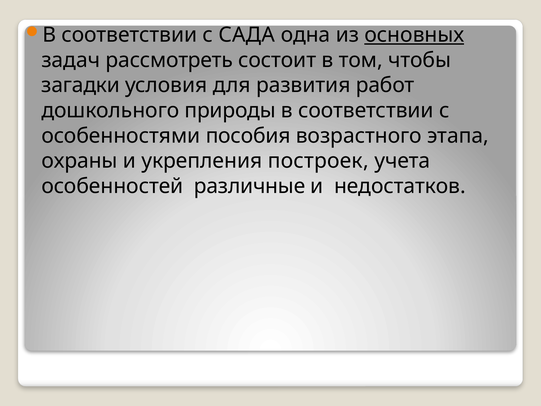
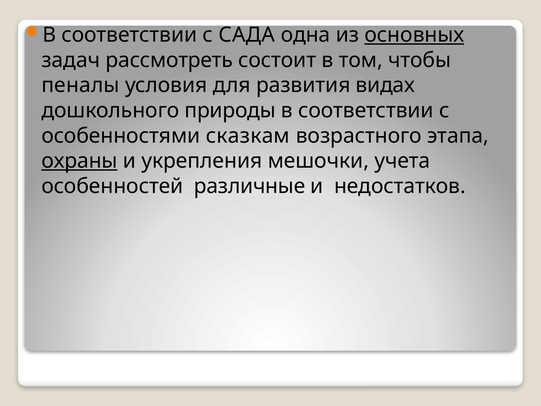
загадки: загадки -> пеналы
работ: работ -> видах
пособия: пособия -> сказкам
охраны underline: none -> present
построек: построек -> мешочки
